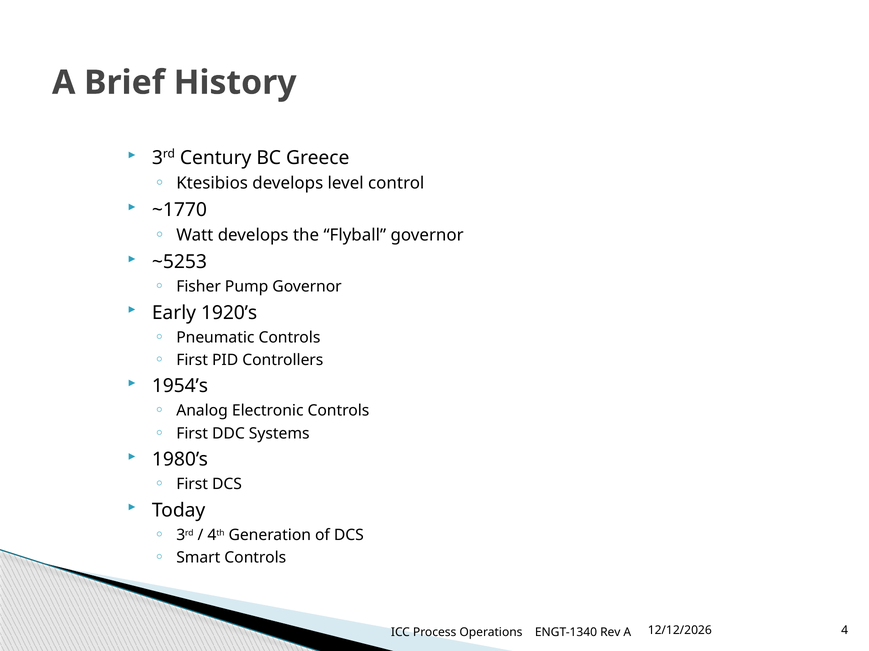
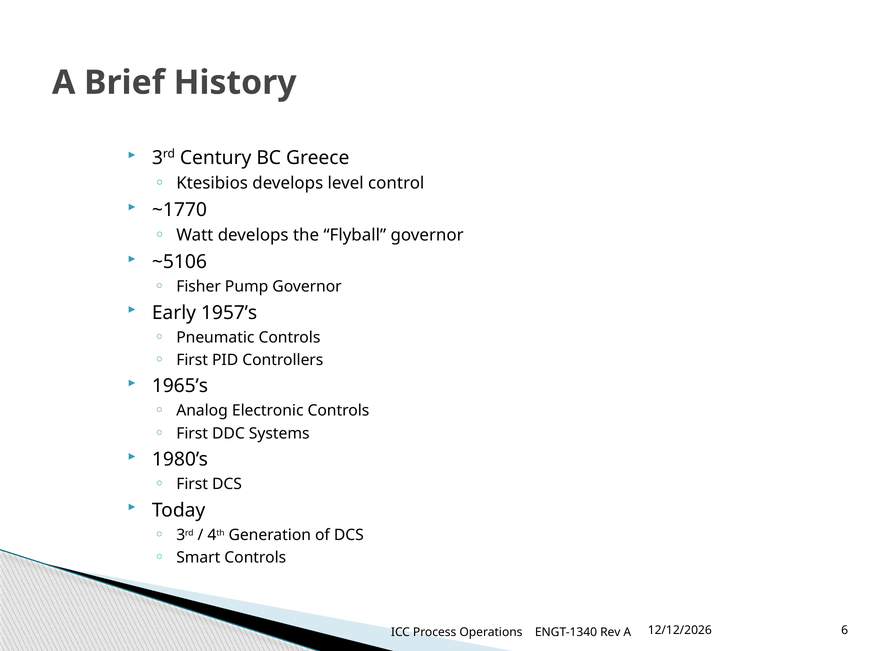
~5253: ~5253 -> ~5106
1920’s: 1920’s -> 1957’s
1954’s: 1954’s -> 1965’s
4: 4 -> 6
